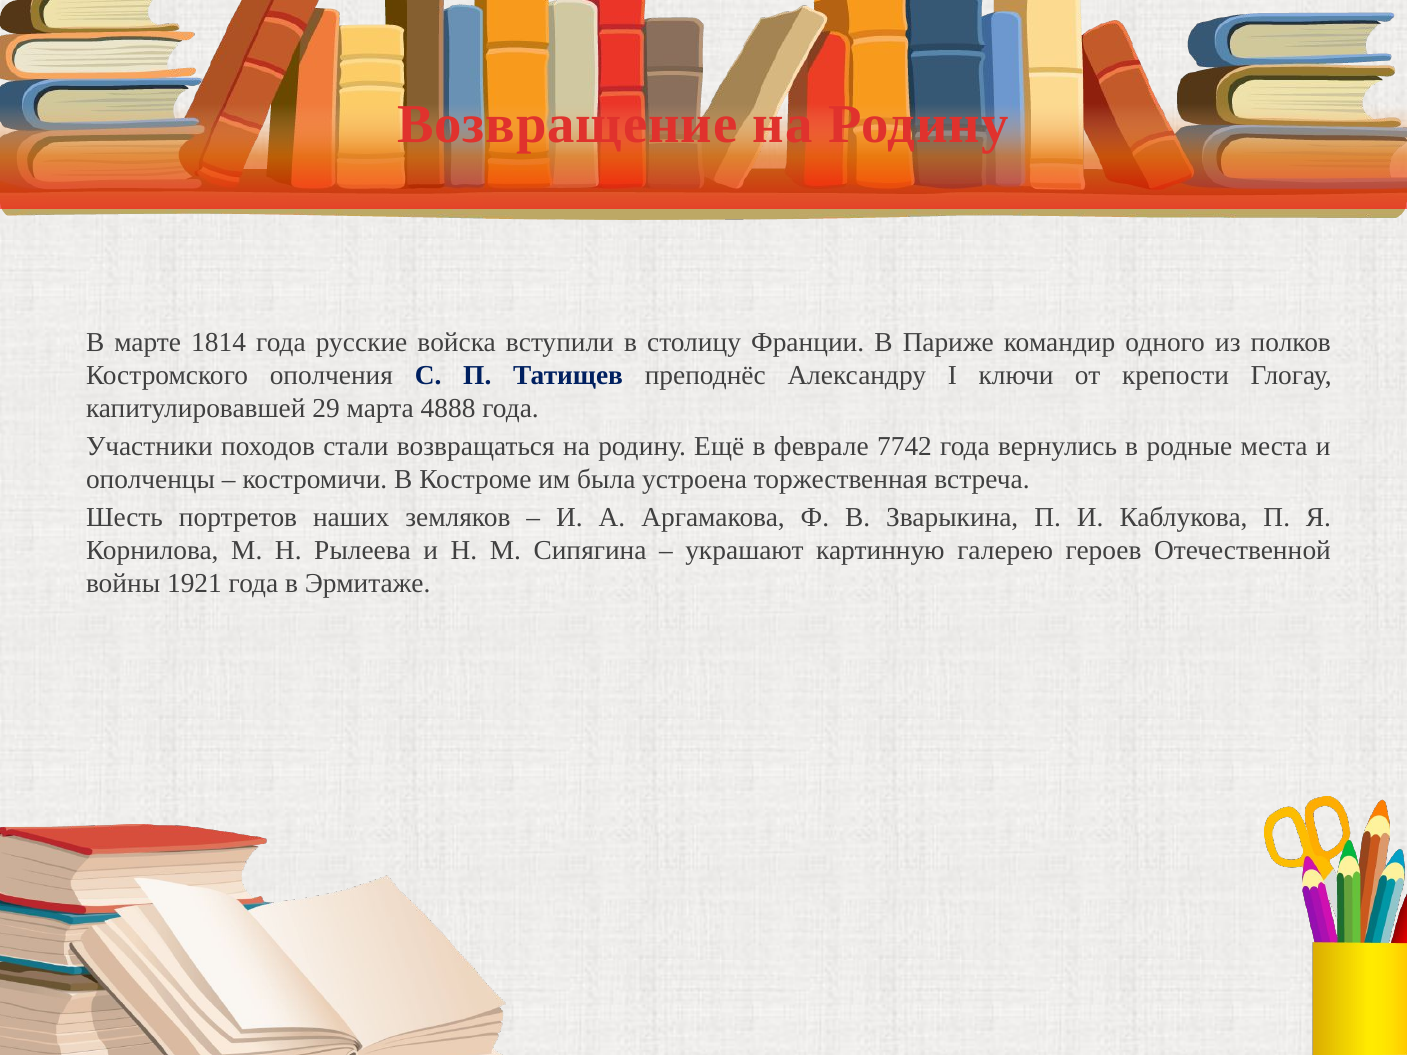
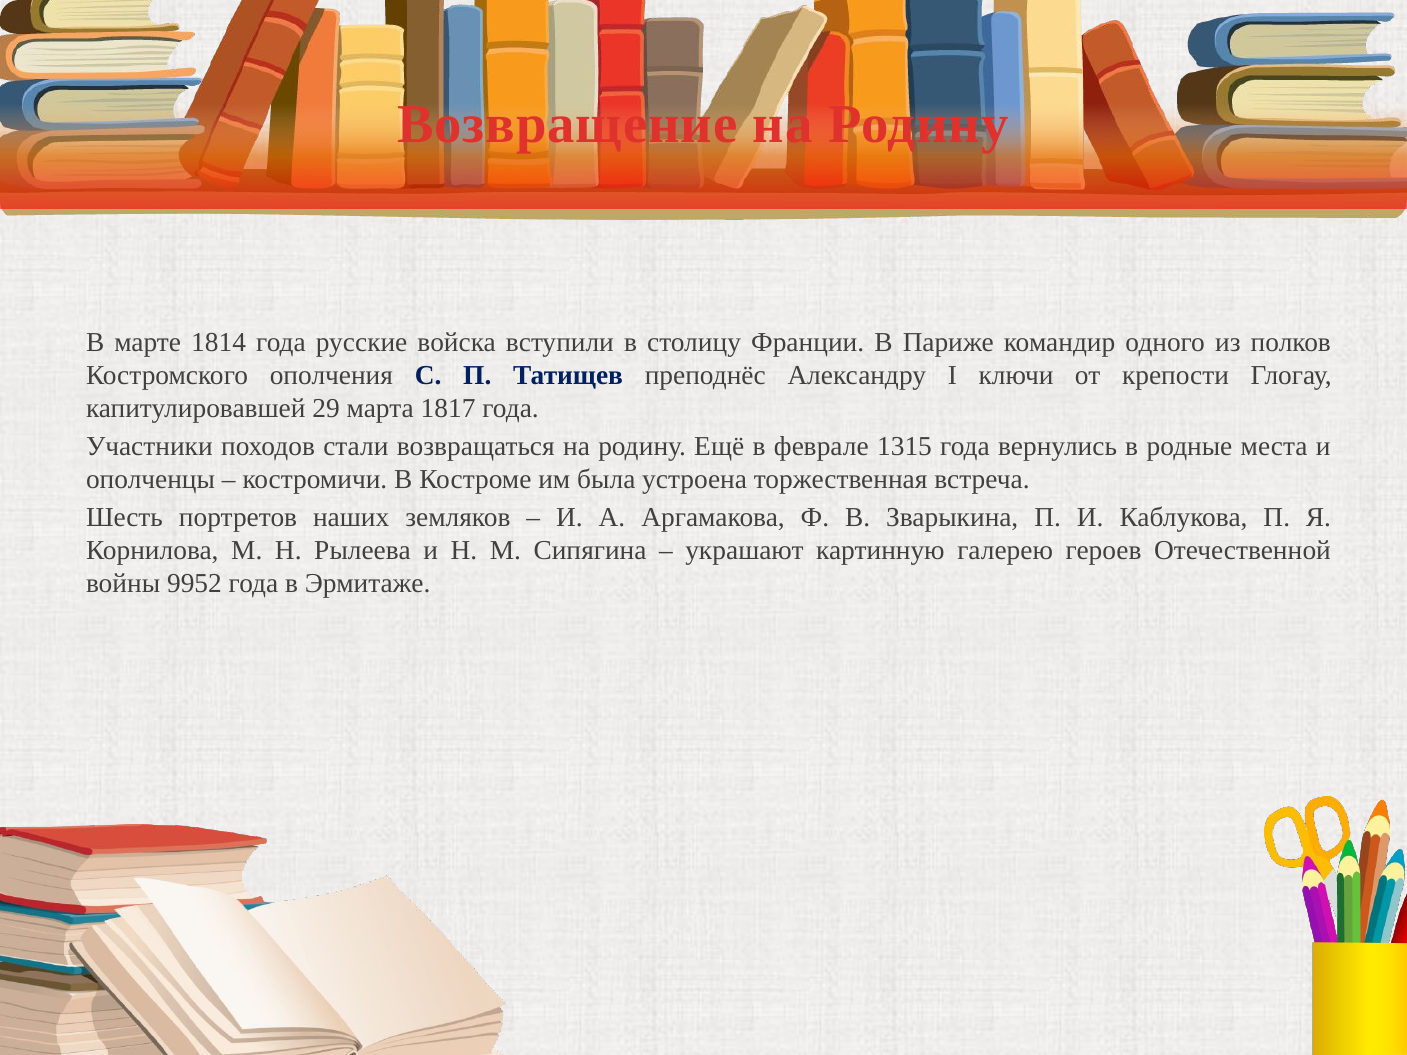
4888: 4888 -> 1817
7742: 7742 -> 1315
1921: 1921 -> 9952
